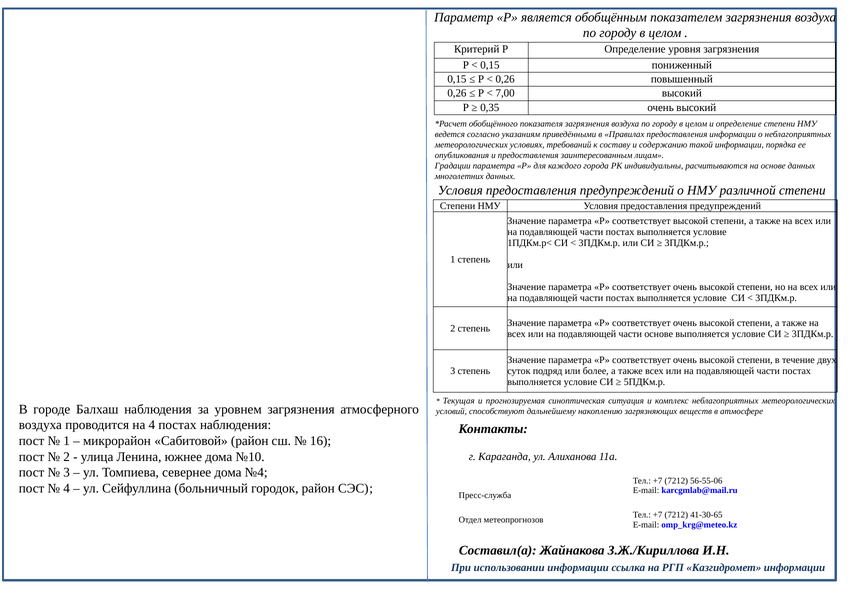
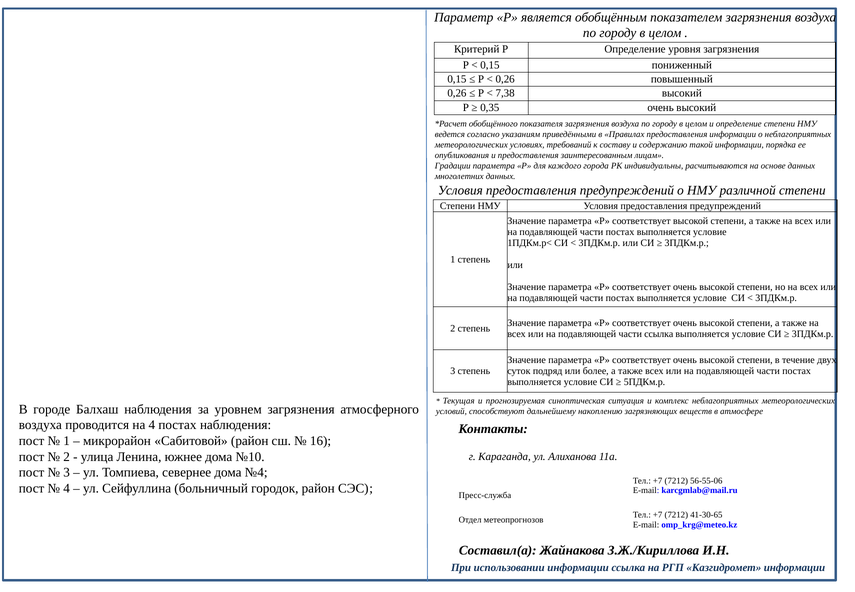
7,00: 7,00 -> 7,38
части основе: основе -> ссылка
